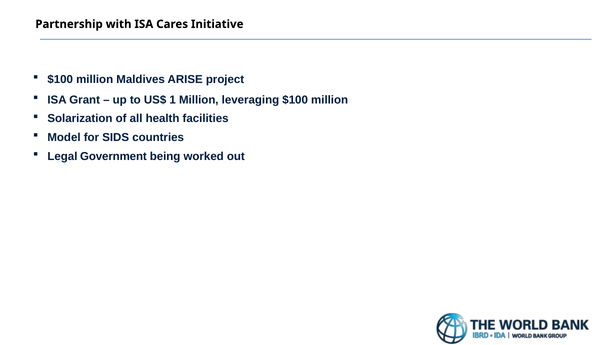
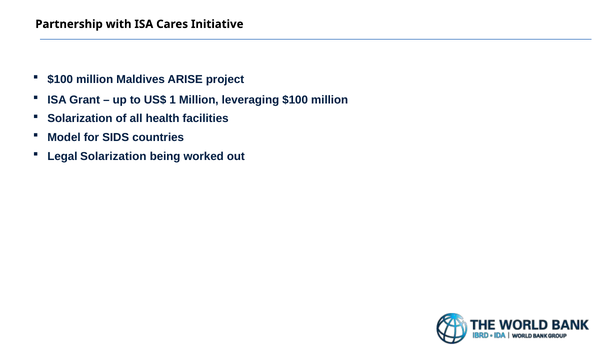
Legal Government: Government -> Solarization
